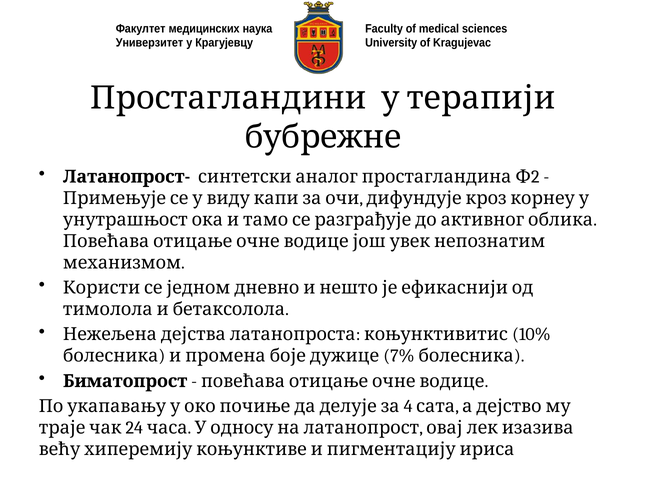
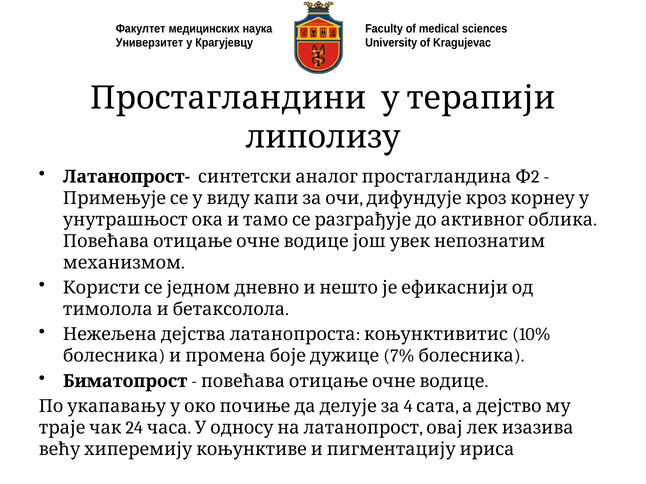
бубрежне: бубрежне -> липолизу
